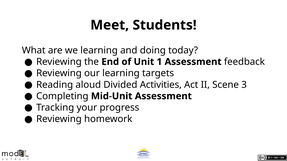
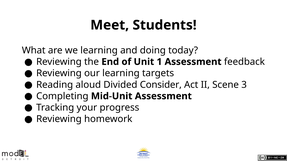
Activities: Activities -> Consider
